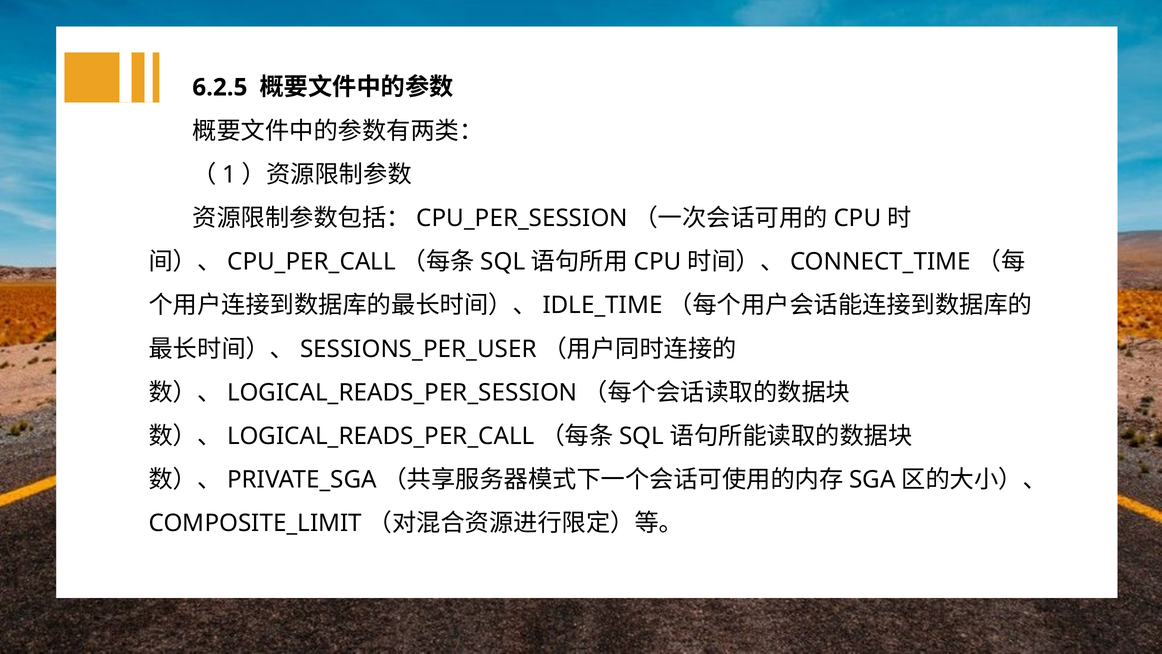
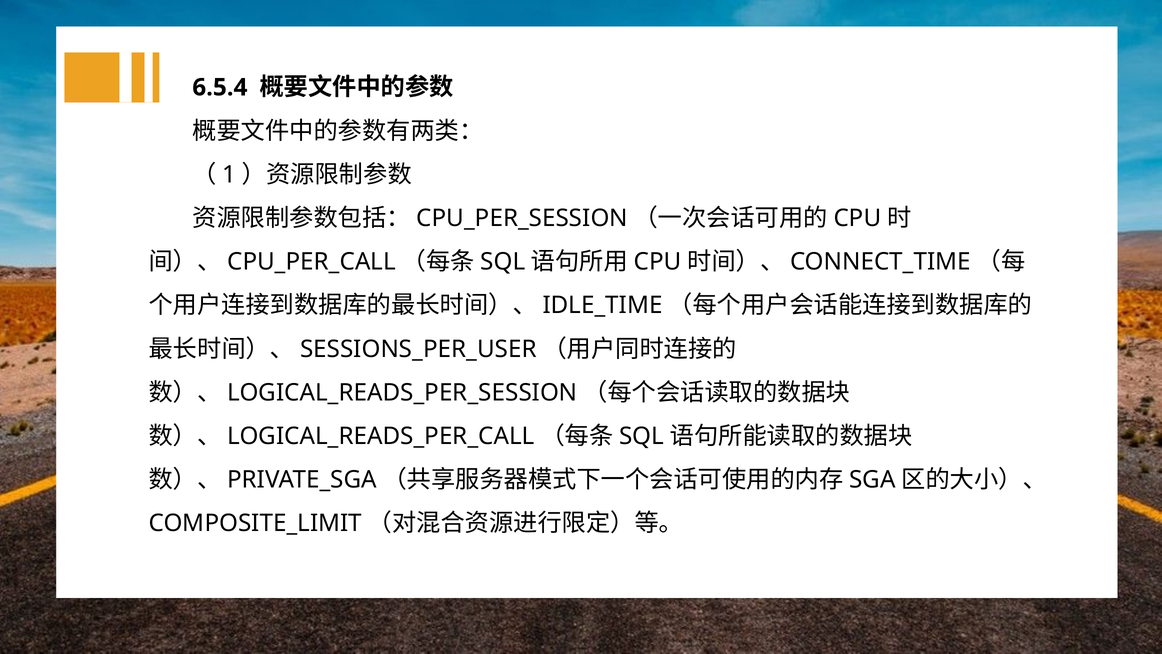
6.2.5: 6.2.5 -> 6.5.4
